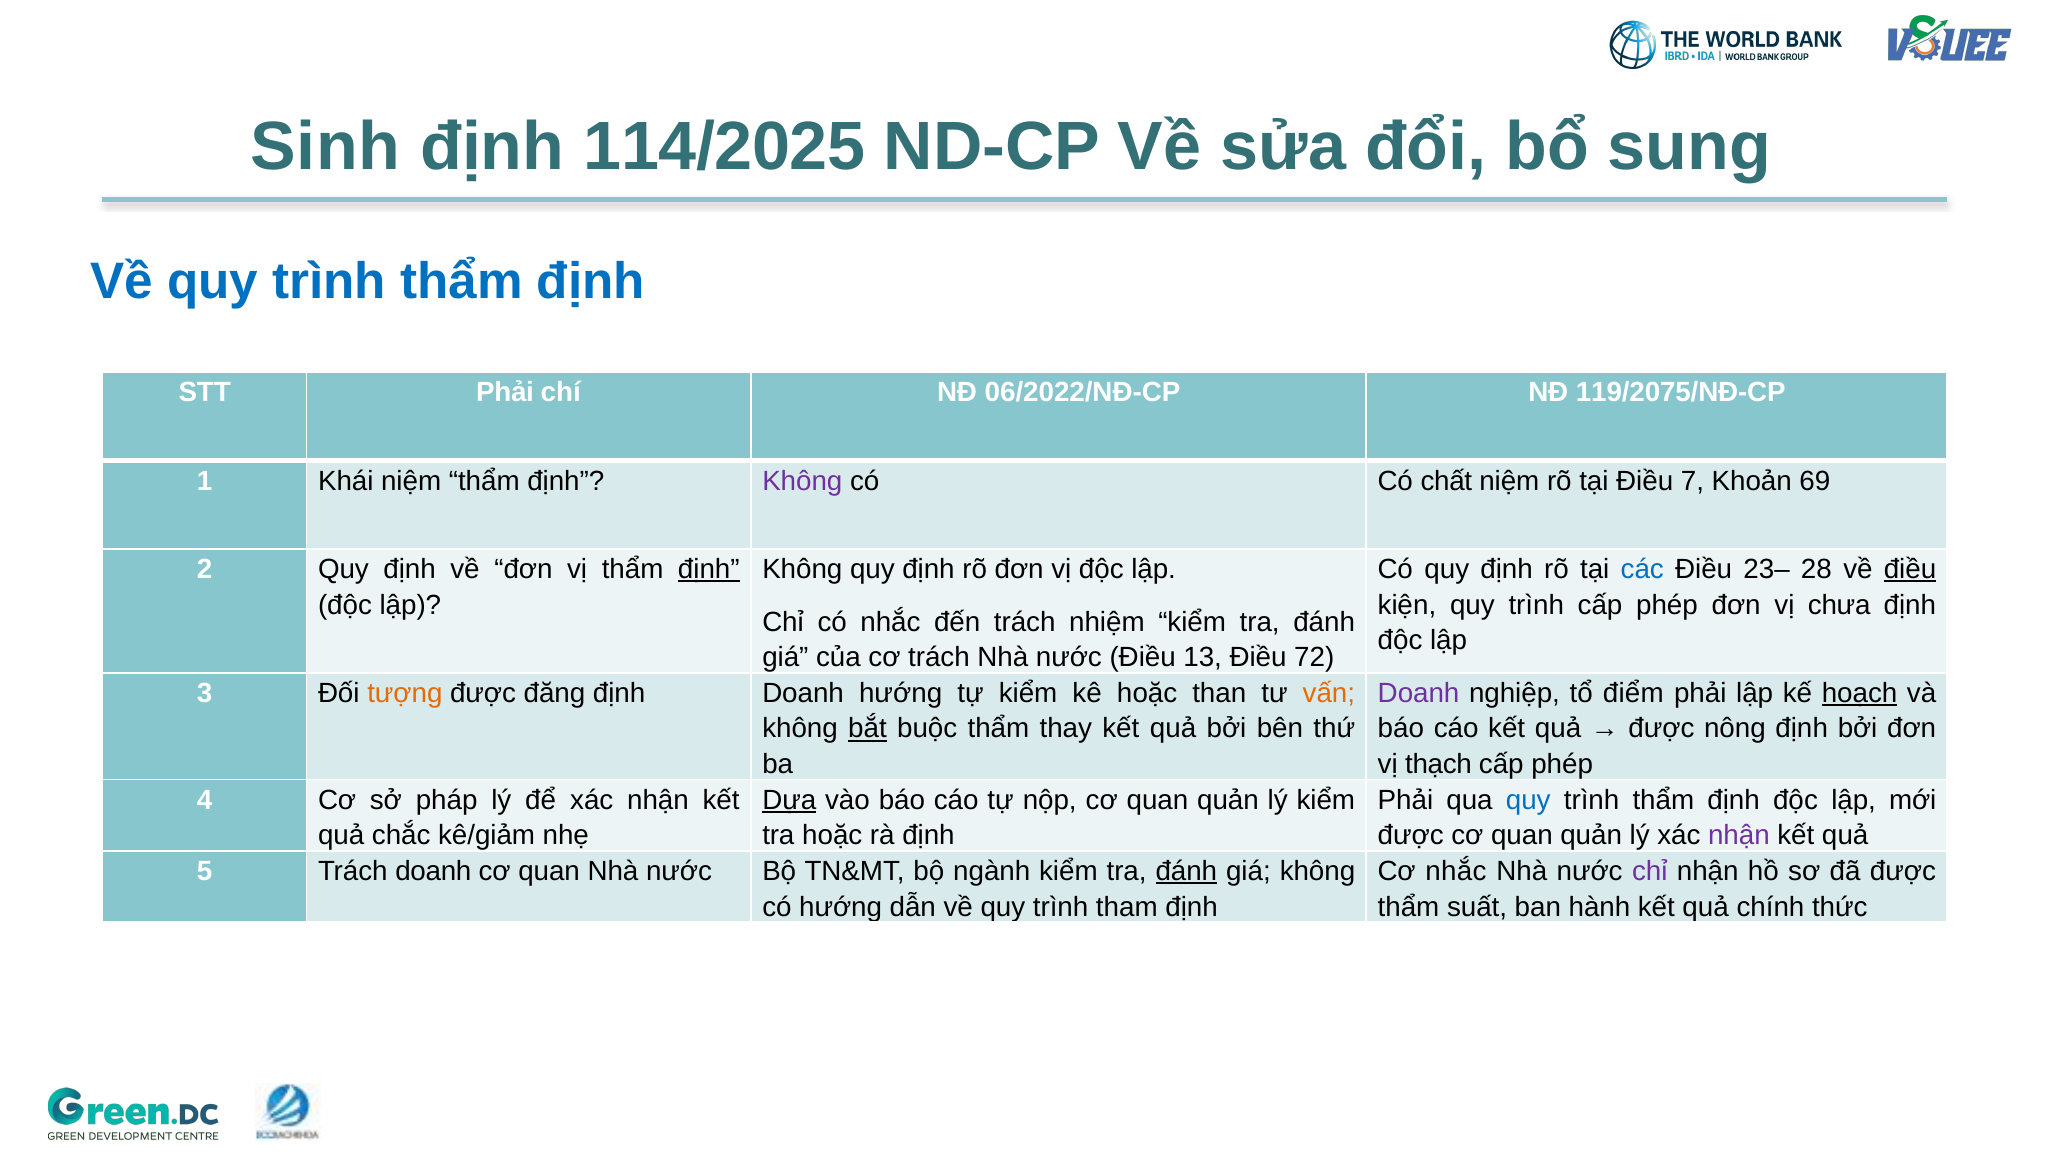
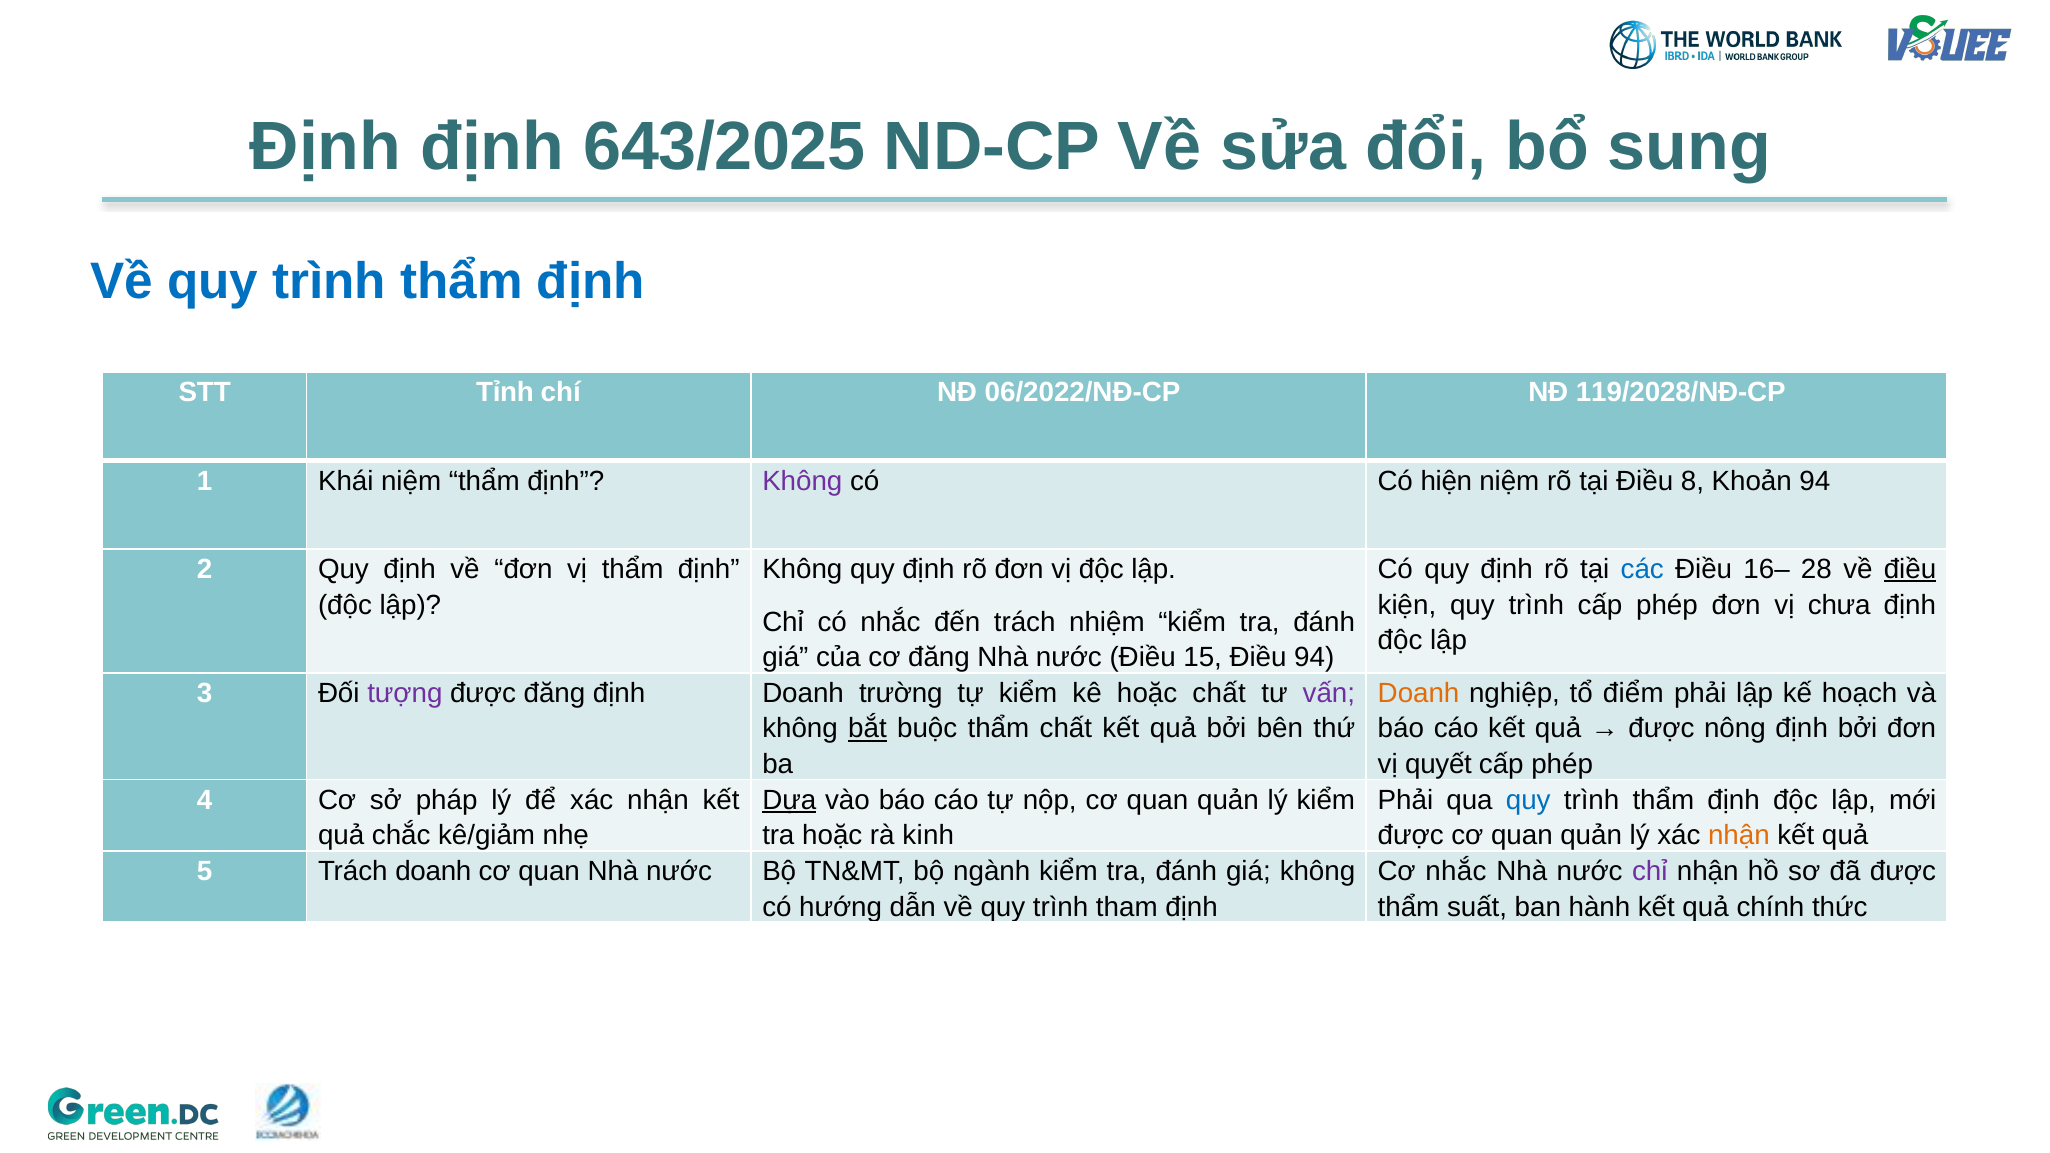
Sinh at (325, 147): Sinh -> Định
114/2025: 114/2025 -> 643/2025
STT Phải: Phải -> Tỉnh
119/2075/NĐ-CP: 119/2075/NĐ-CP -> 119/2028/NĐ-CP
chất: chất -> hiện
7: 7 -> 8
Khoản 69: 69 -> 94
định at (709, 569) underline: present -> none
23–: 23– -> 16–
cơ trách: trách -> đăng
13: 13 -> 15
Điều 72: 72 -> 94
tượng colour: orange -> purple
Doanh hướng: hướng -> trường
hoặc than: than -> chất
vấn colour: orange -> purple
Doanh at (1419, 693) colour: purple -> orange
hoạch underline: present -> none
thẩm thay: thay -> chất
thạch: thạch -> quyết
rà định: định -> kinh
nhận at (1739, 836) colour: purple -> orange
đánh at (1186, 871) underline: present -> none
